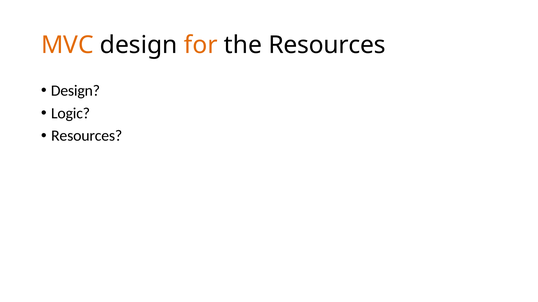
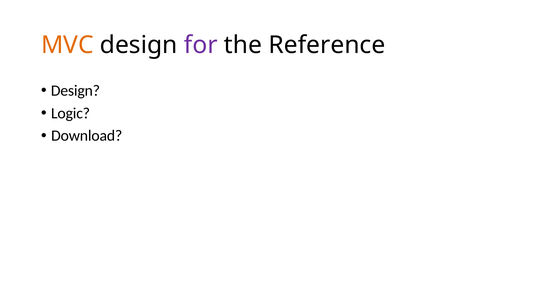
for colour: orange -> purple
the Resources: Resources -> Reference
Resources at (87, 136): Resources -> Download
